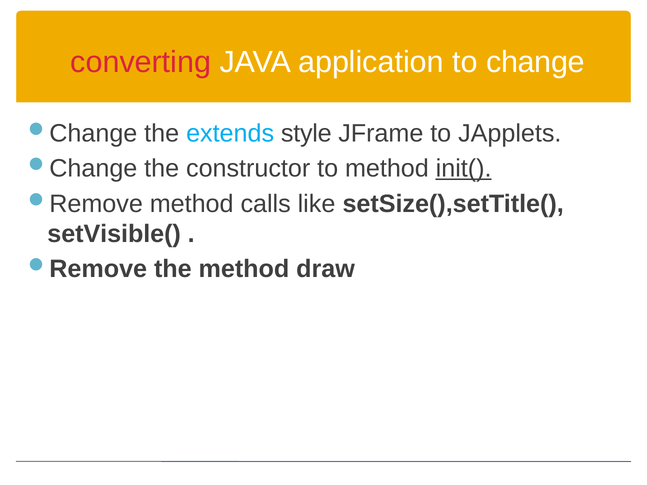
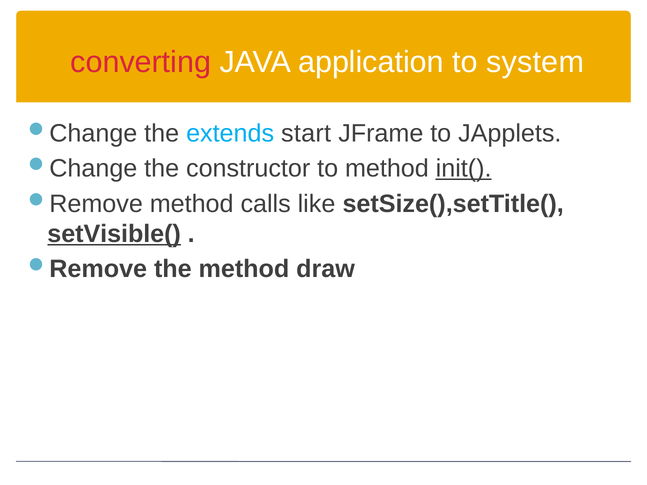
change: change -> system
style: style -> start
setVisible( underline: none -> present
